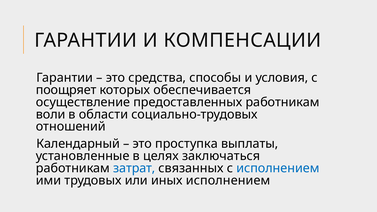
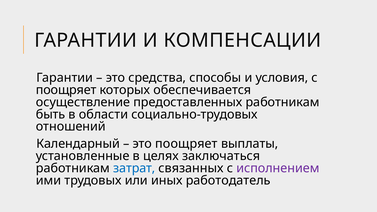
воли: воли -> быть
это проступка: проступка -> поощряет
исполнением at (278, 168) colour: blue -> purple
иных исполнением: исполнением -> работодатель
